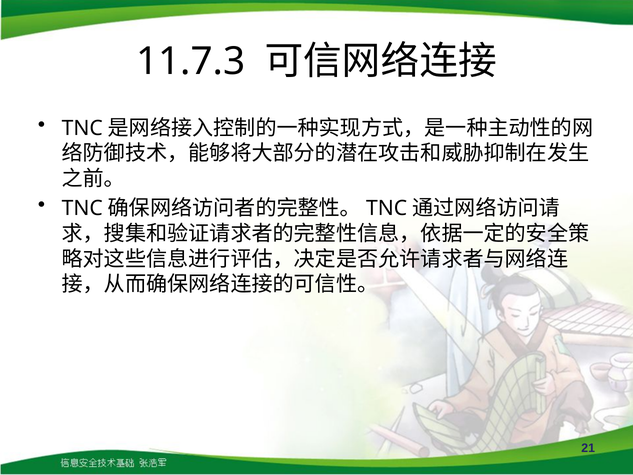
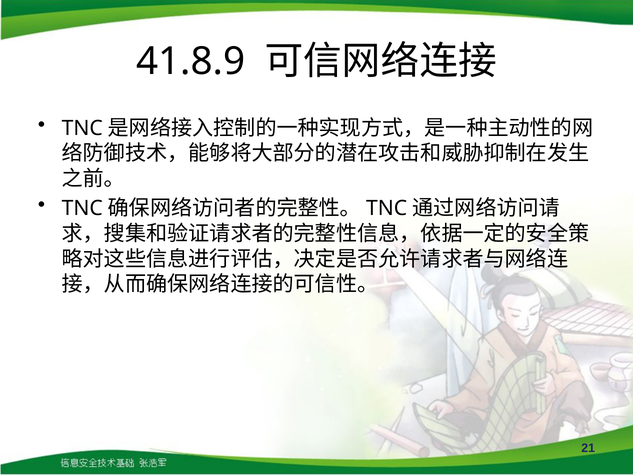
11.7.3: 11.7.3 -> 41.8.9
